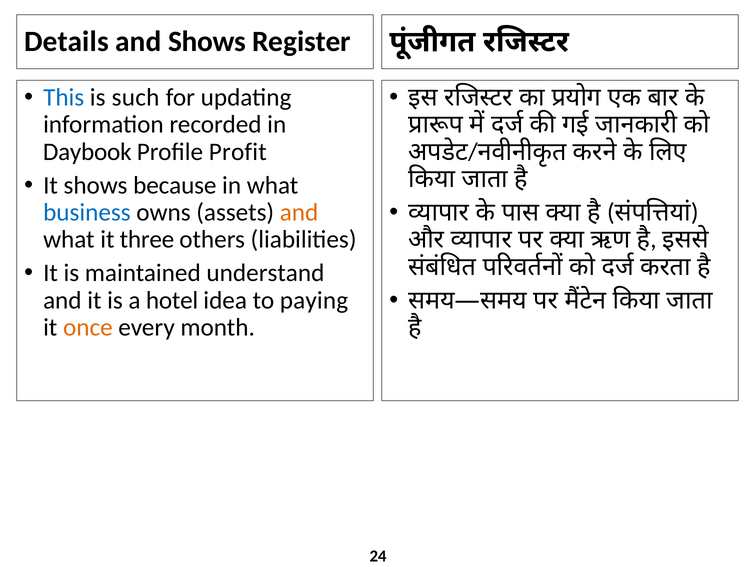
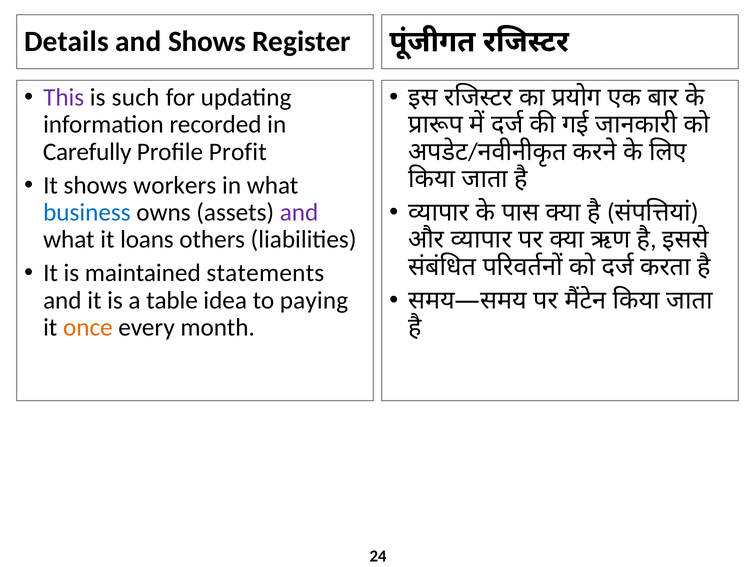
This colour: blue -> purple
Daybook: Daybook -> Carefully
because: because -> workers
and at (299, 212) colour: orange -> purple
three: three -> loans
understand: understand -> statements
hotel: hotel -> table
